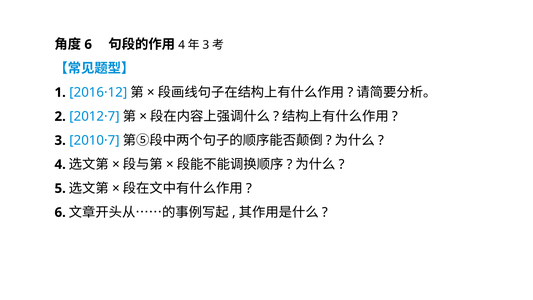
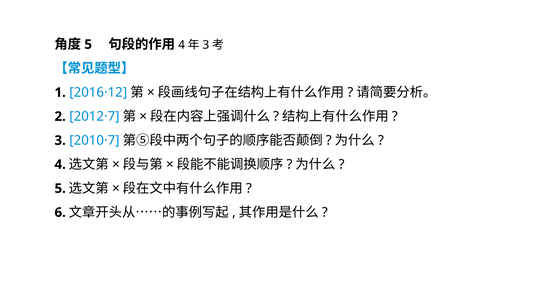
6 at (88, 44): 6 -> 5
